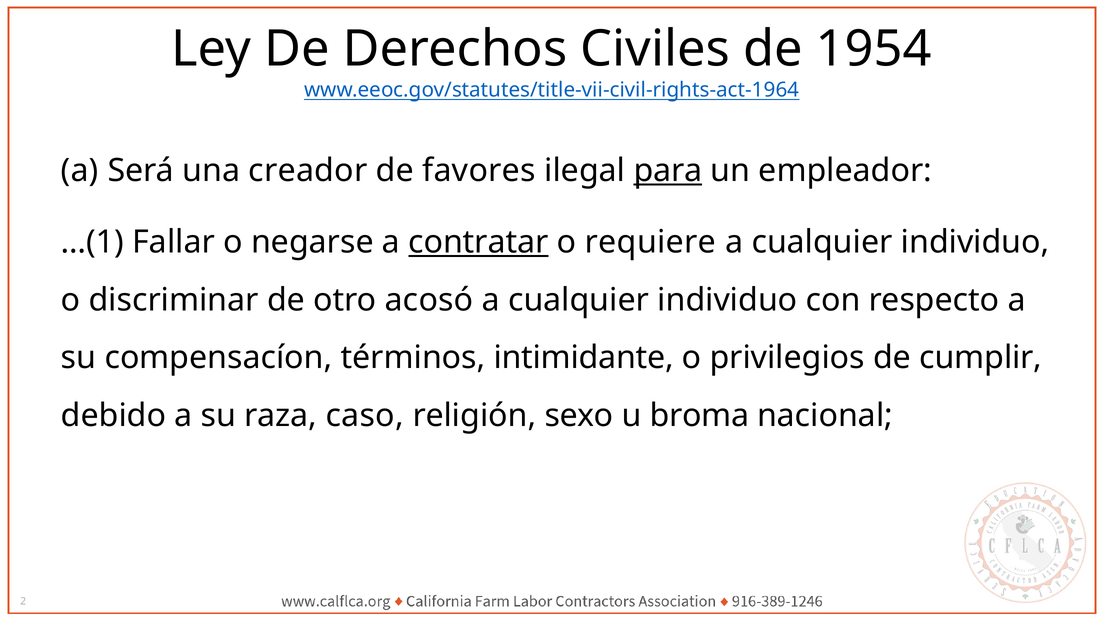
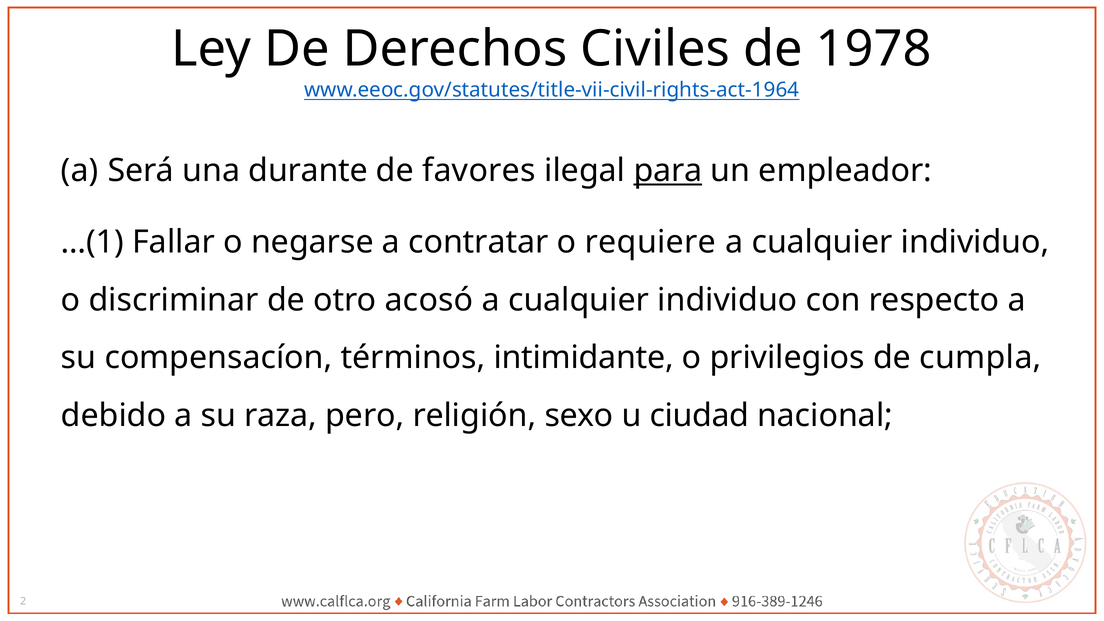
1954: 1954 -> 1978
creador: creador -> durante
contratar underline: present -> none
cumplir: cumplir -> cumpla
caso: caso -> pero
broma: broma -> ciudad
